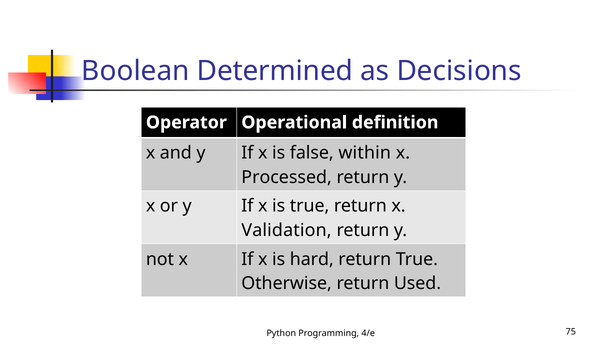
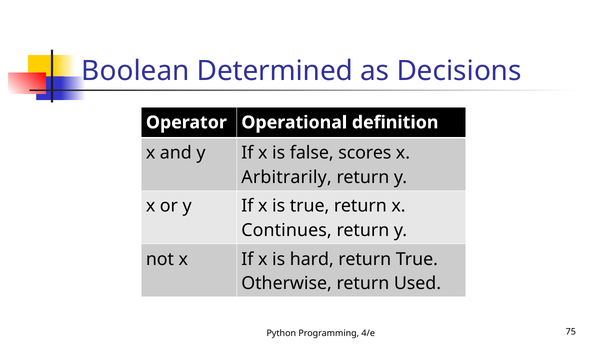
within: within -> scores
Processed: Processed -> Arbitrarily
Validation: Validation -> Continues
